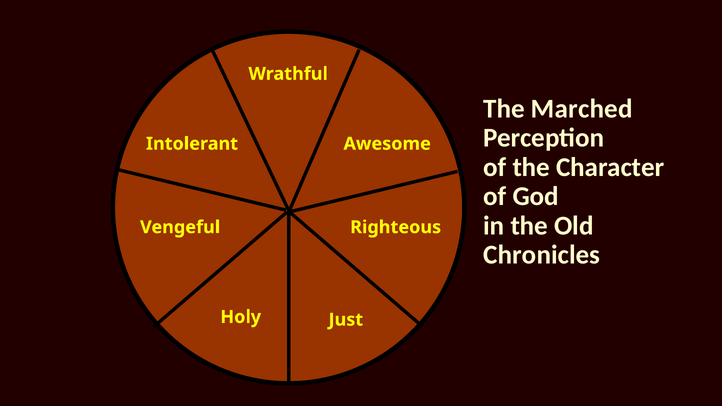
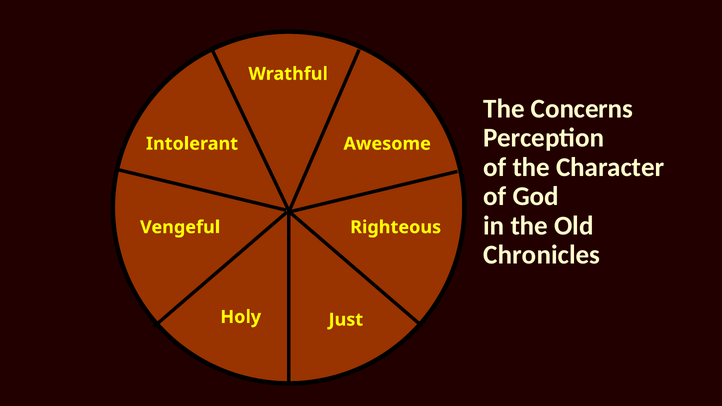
Marched: Marched -> Concerns
